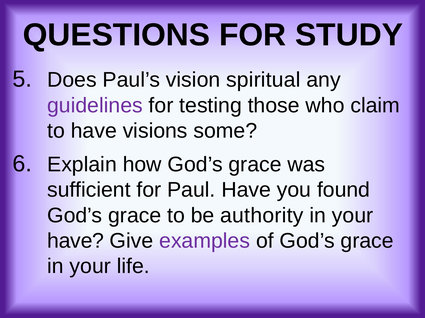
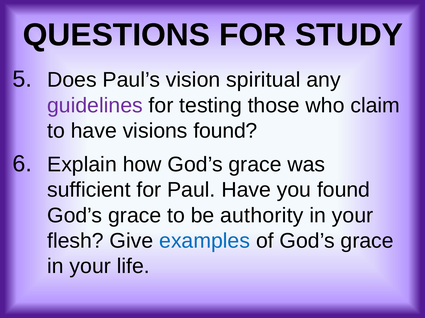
visions some: some -> found
have at (76, 241): have -> flesh
examples colour: purple -> blue
